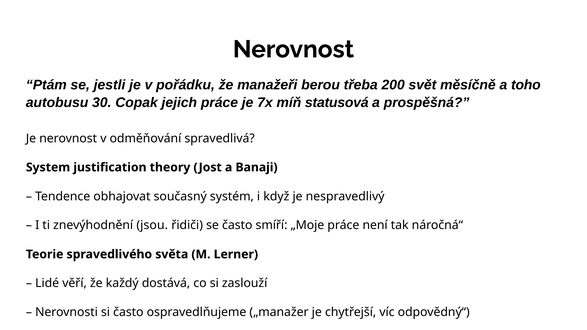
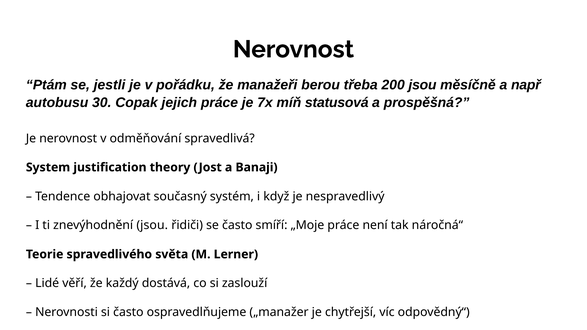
200 svět: svět -> jsou
toho: toho -> např
